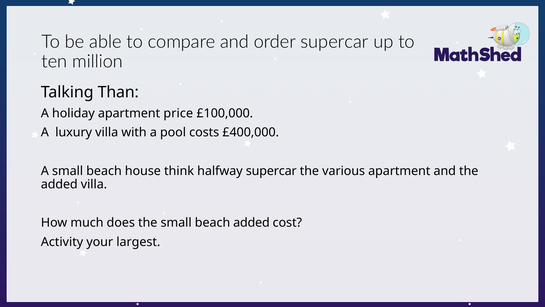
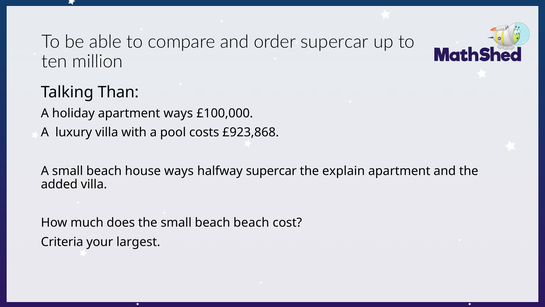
apartment price: price -> ways
£400,000: £400,000 -> £923,868
house think: think -> ways
various: various -> explain
beach added: added -> beach
Activity: Activity -> Criteria
